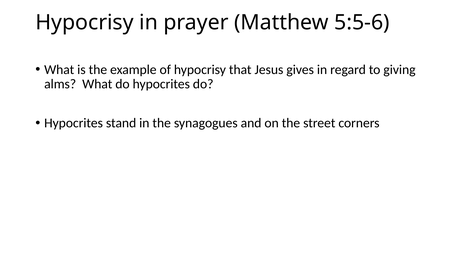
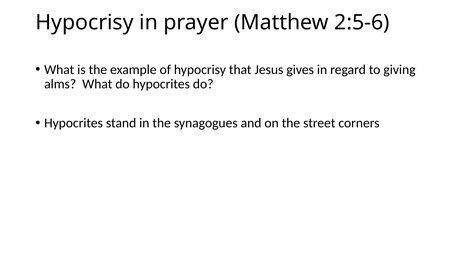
5:5-6: 5:5-6 -> 2:5-6
